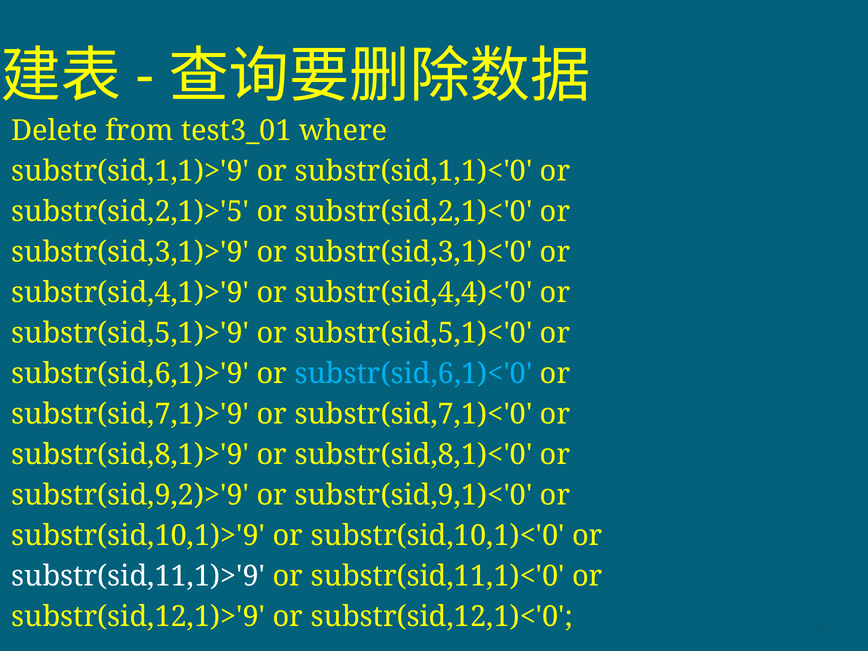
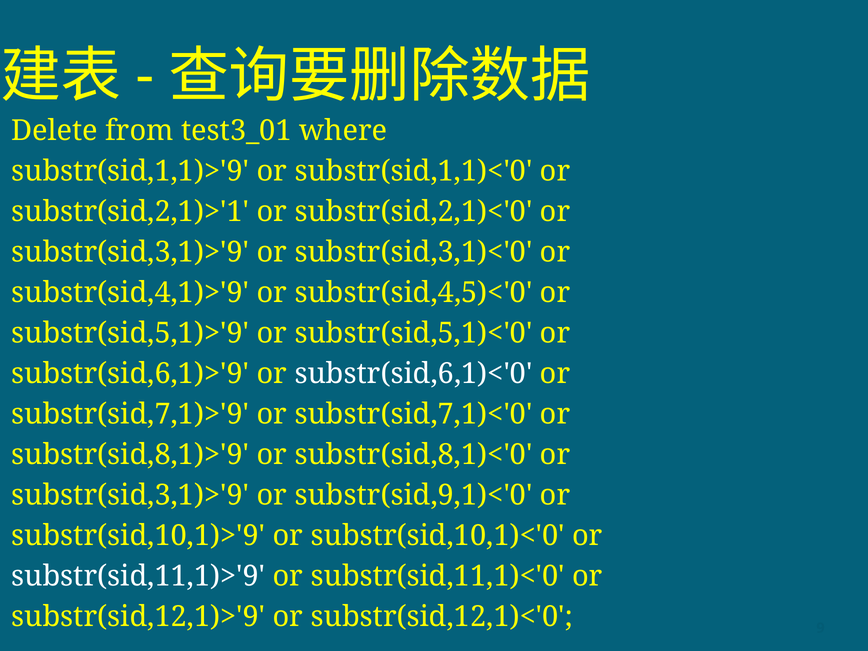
substr(sid,2,1)>'5: substr(sid,2,1)>'5 -> substr(sid,2,1)>'1
substr(sid,4,4)<'0: substr(sid,4,4)<'0 -> substr(sid,4,5)<'0
substr(sid,6,1)<'0 colour: light blue -> white
substr(sid,9,2)>'9 at (130, 495): substr(sid,9,2)>'9 -> substr(sid,3,1)>'9
